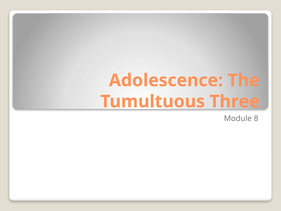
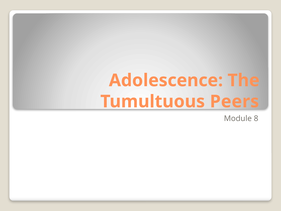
Three: Three -> Peers
